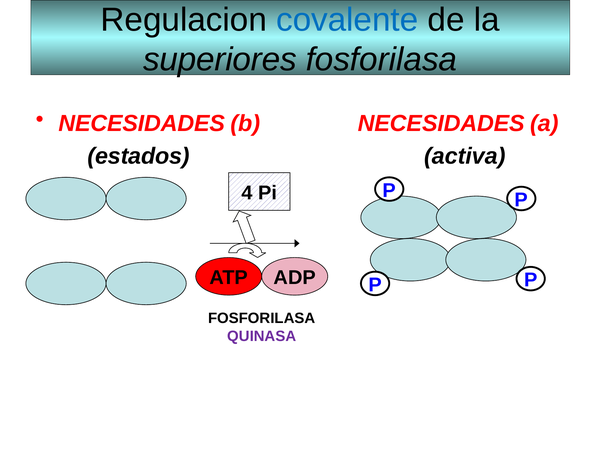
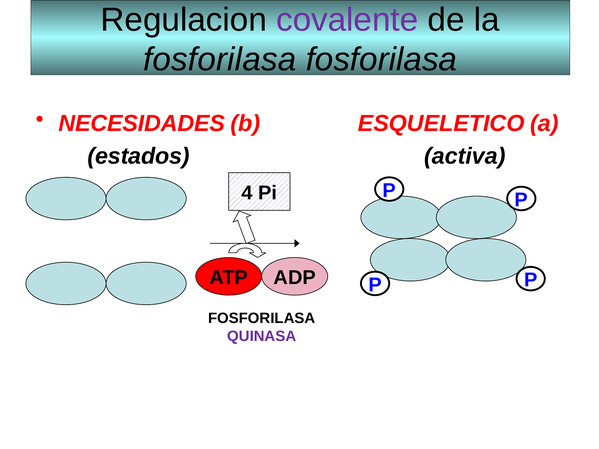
covalente colour: blue -> purple
superiores at (220, 60): superiores -> fosforilasa
b NECESIDADES: NECESIDADES -> ESQUELETICO
